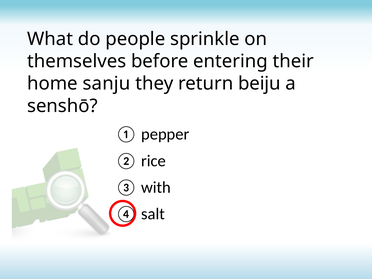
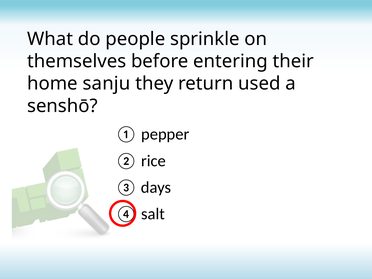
beiju: beiju -> used
with: with -> days
